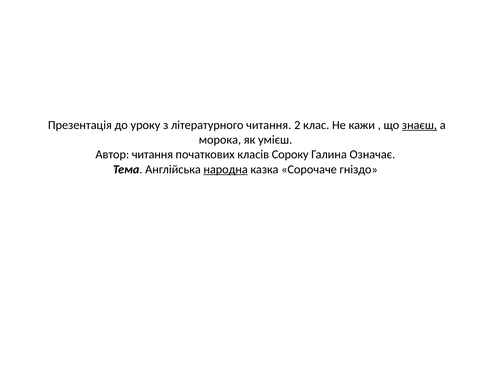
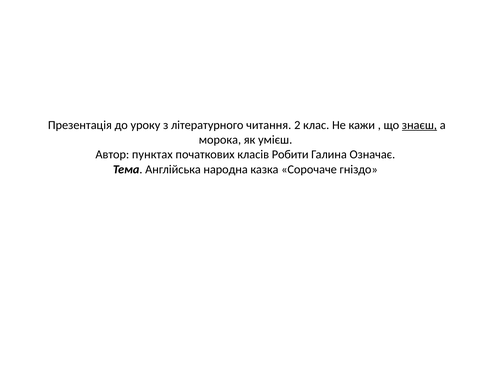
Автор читання: читання -> пунктах
Сороку: Сороку -> Робити
народна underline: present -> none
